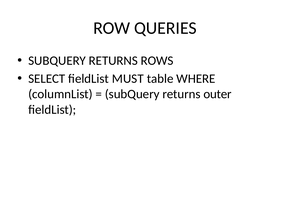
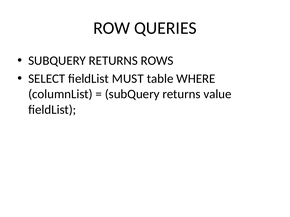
outer: outer -> value
